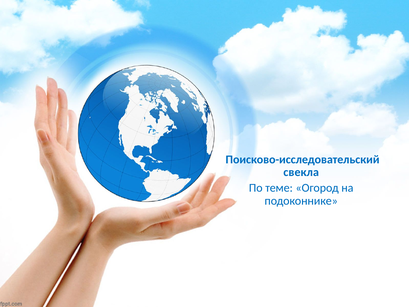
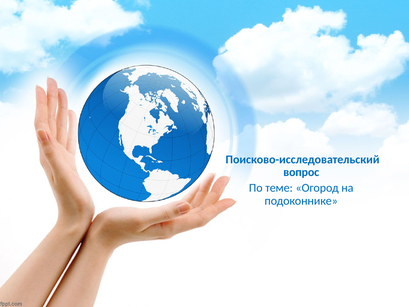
свекла: свекла -> вопрос
